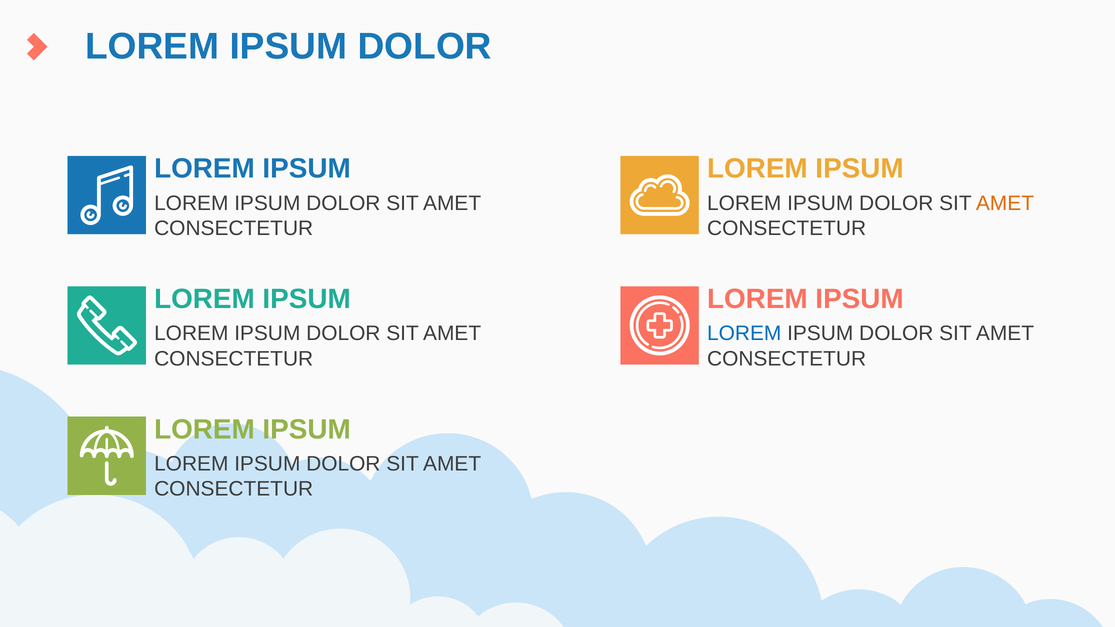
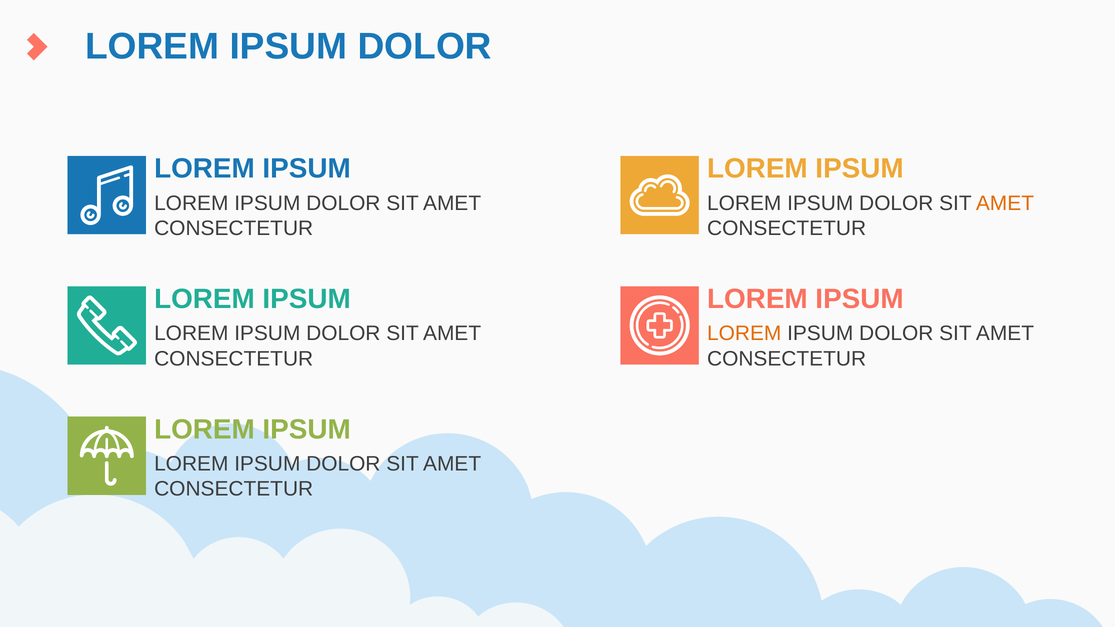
LOREM at (744, 334) colour: blue -> orange
